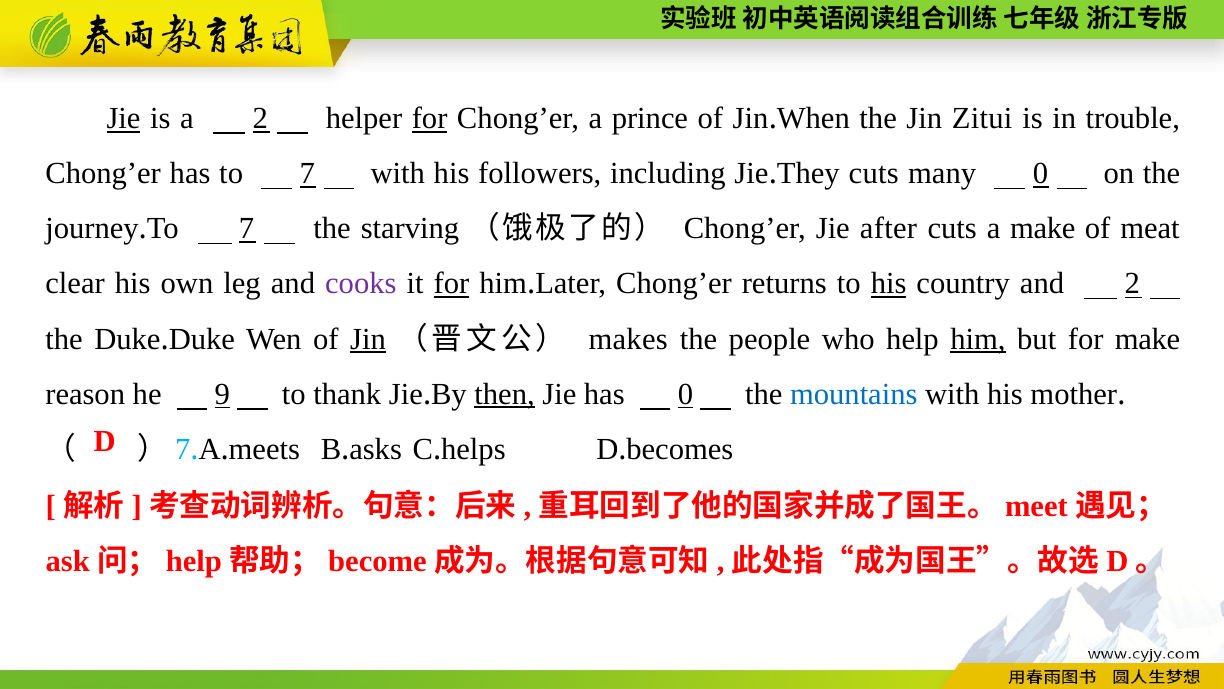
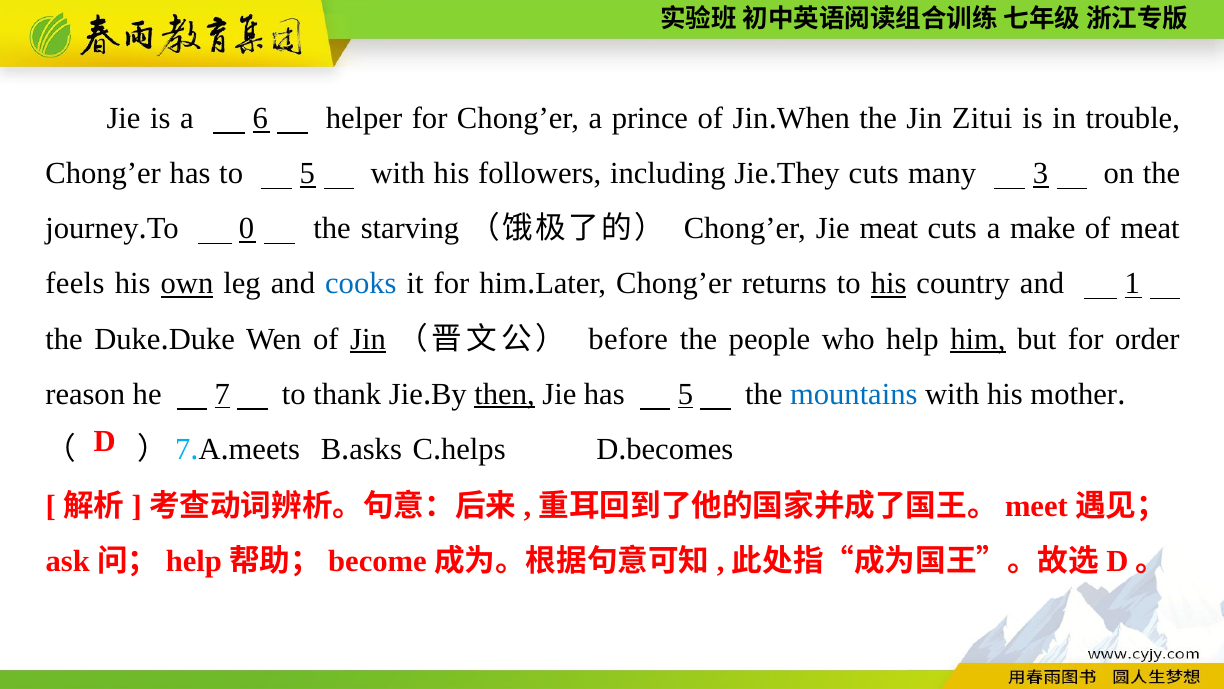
Jie at (124, 118) underline: present -> none
a 2: 2 -> 6
for at (430, 118) underline: present -> none
has to 7: 7 -> 5
many 0: 0 -> 3
7 at (247, 229): 7 -> 0
Jie after: after -> meat
clear: clear -> feels
own underline: none -> present
cooks colour: purple -> blue
for at (451, 284) underline: present -> none
and 2: 2 -> 1
makes: makes -> before
for make: make -> order
9: 9 -> 7
has 0: 0 -> 5
